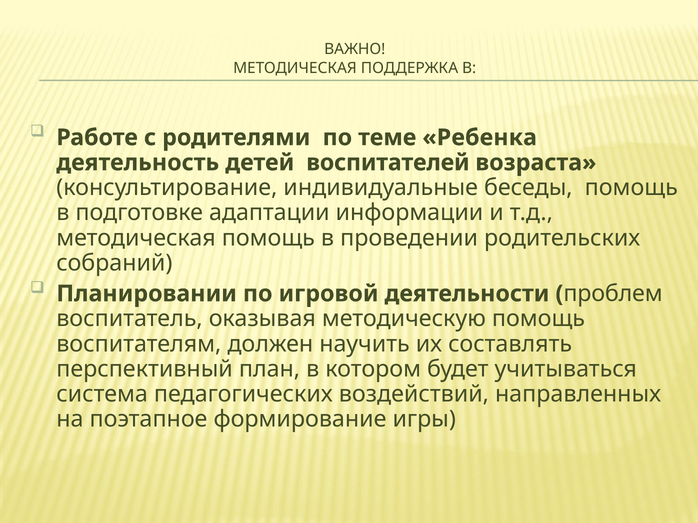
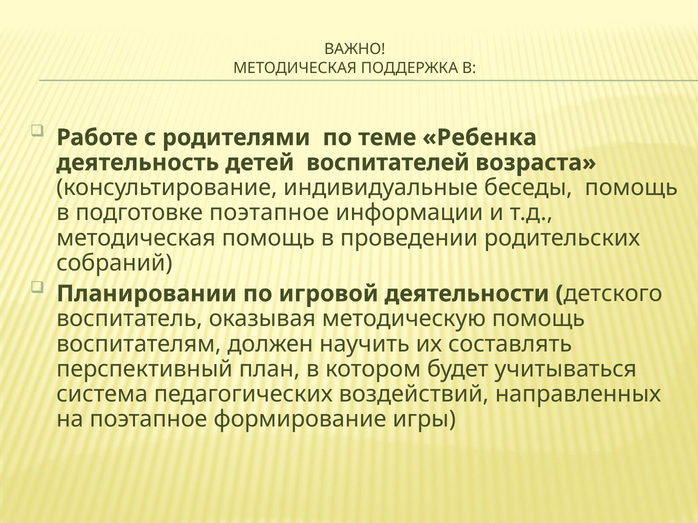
подготовке адаптации: адаптации -> поэтапное
проблем: проблем -> детского
